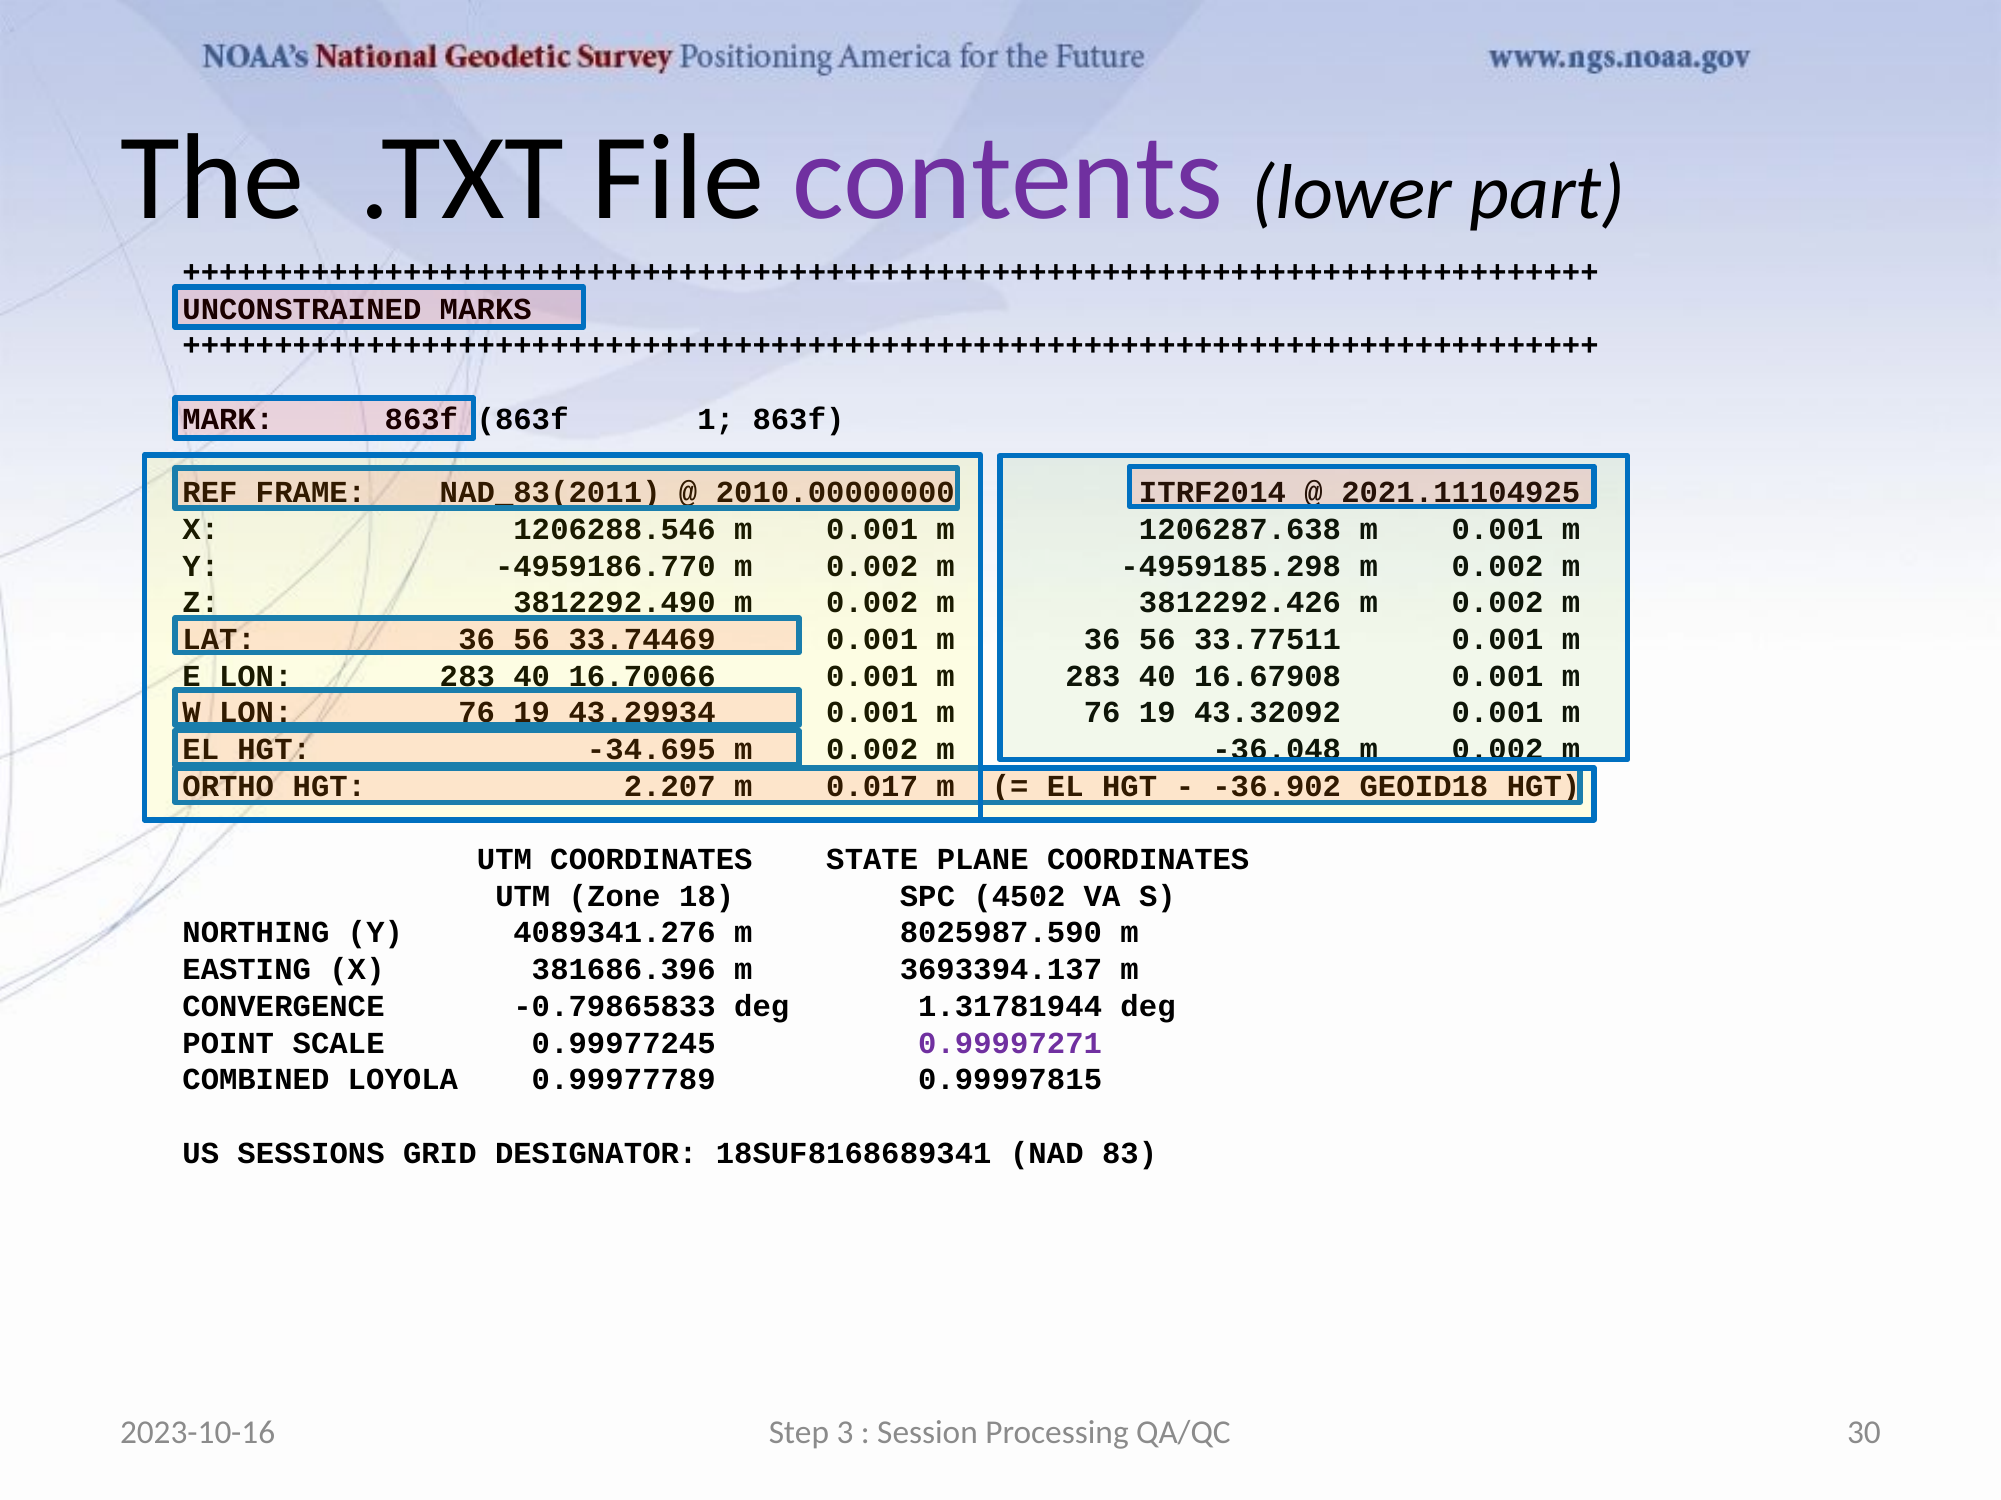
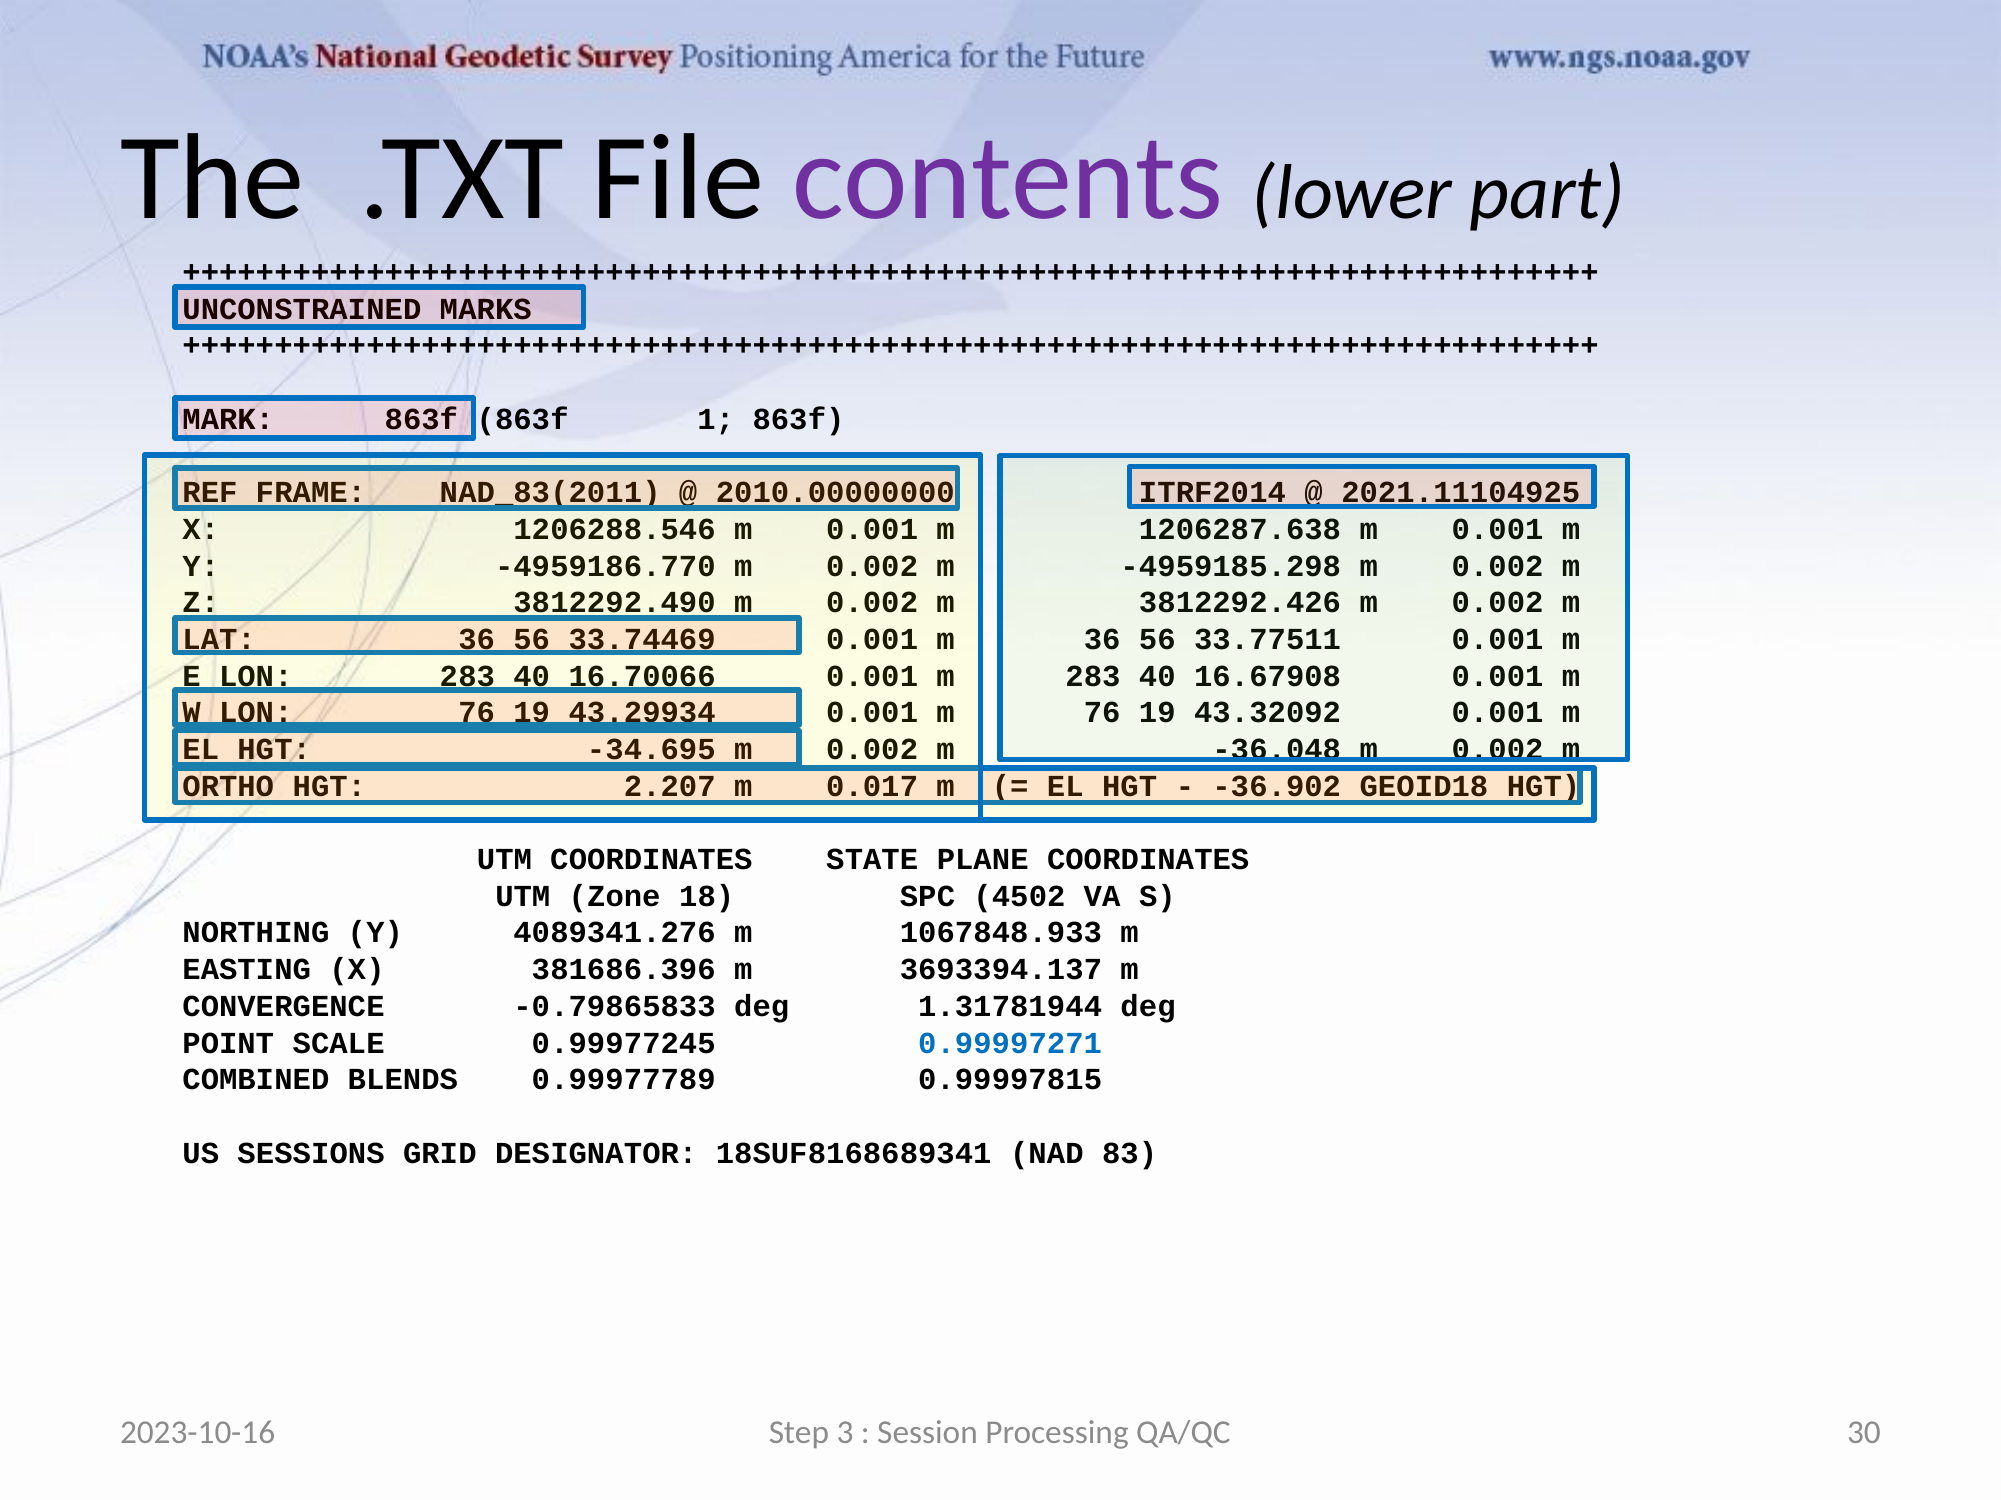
8025987.590: 8025987.590 -> 1067848.933
0.99997271 colour: purple -> blue
LOYOLA: LOYOLA -> BLENDS
